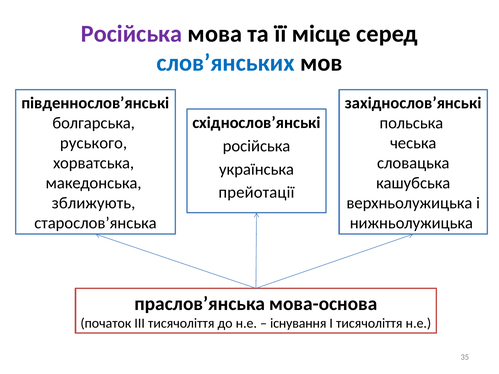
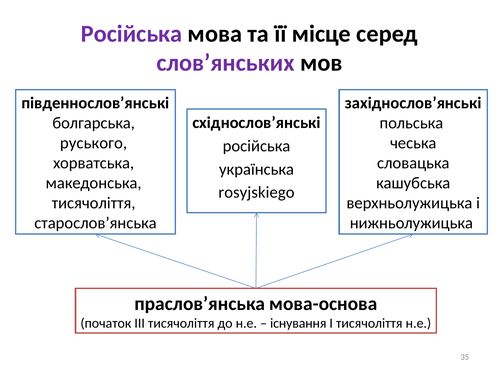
слов’янських colour: blue -> purple
прейотації: прейотації -> rosyjskiego
зближують at (94, 203): зближують -> тисячоліття
